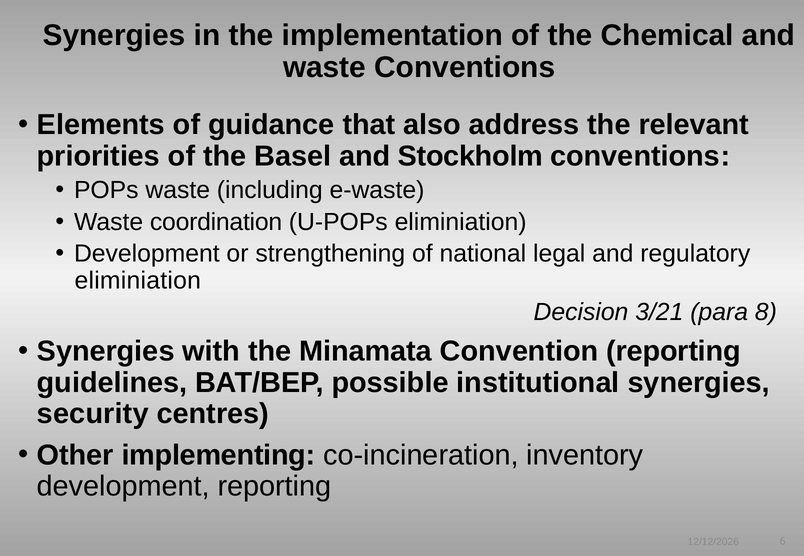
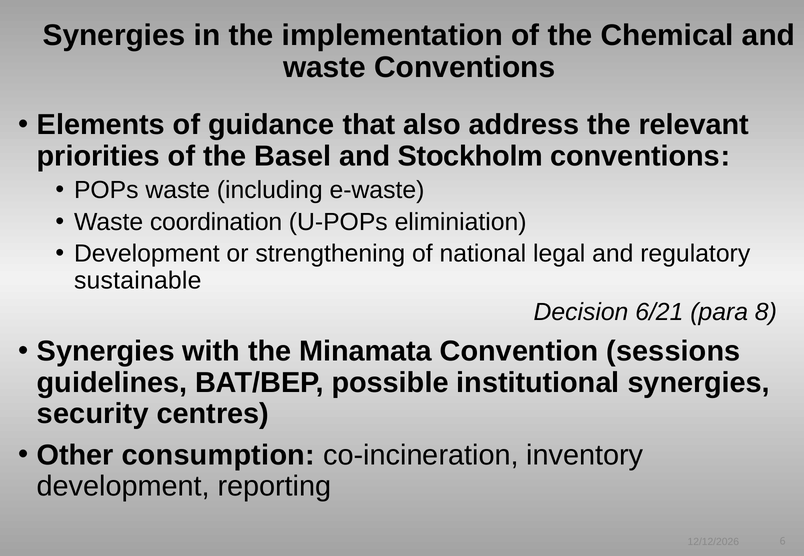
eliminiation at (138, 281): eliminiation -> sustainable
3/21: 3/21 -> 6/21
Convention reporting: reporting -> sessions
implementing: implementing -> consumption
